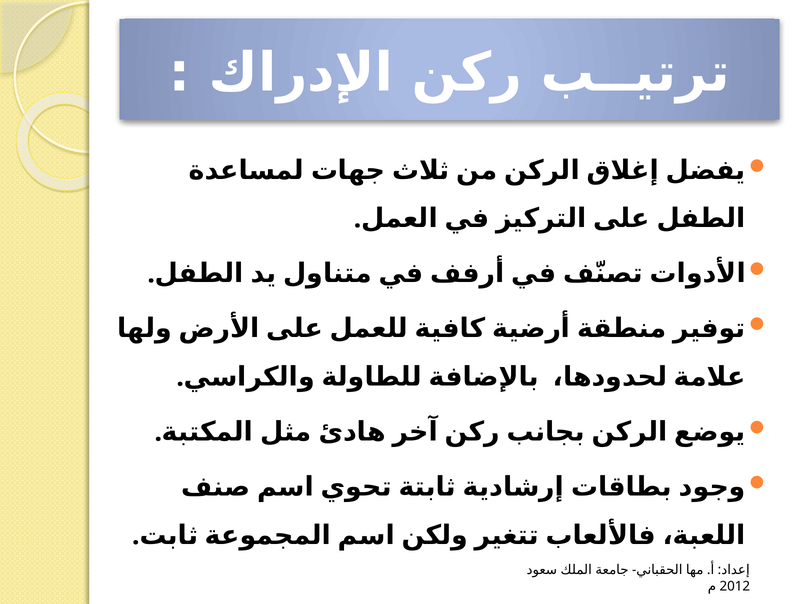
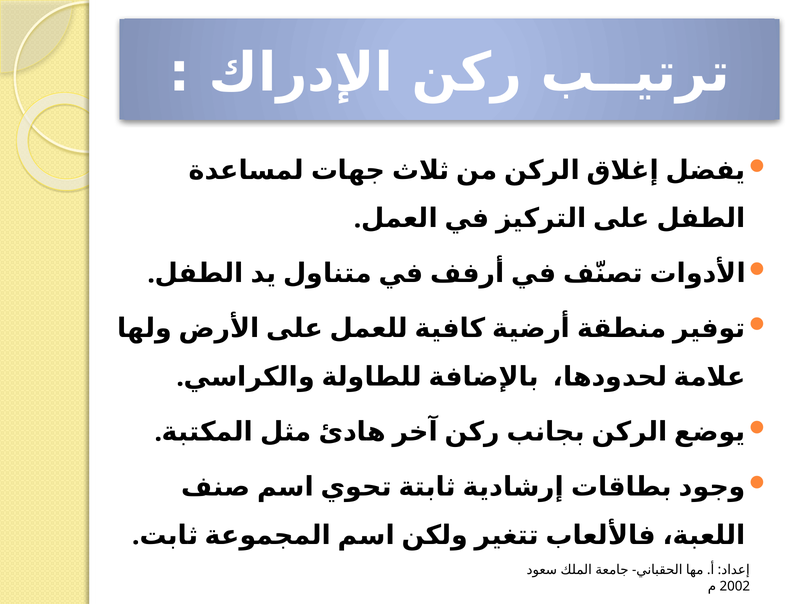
2012: 2012 -> 2002
